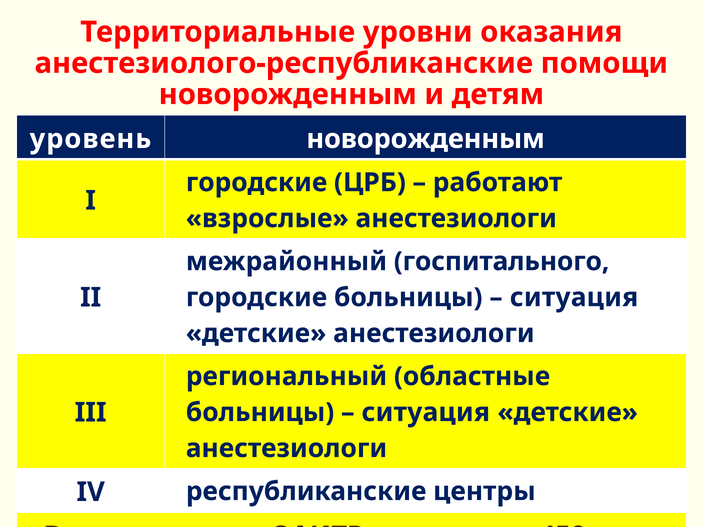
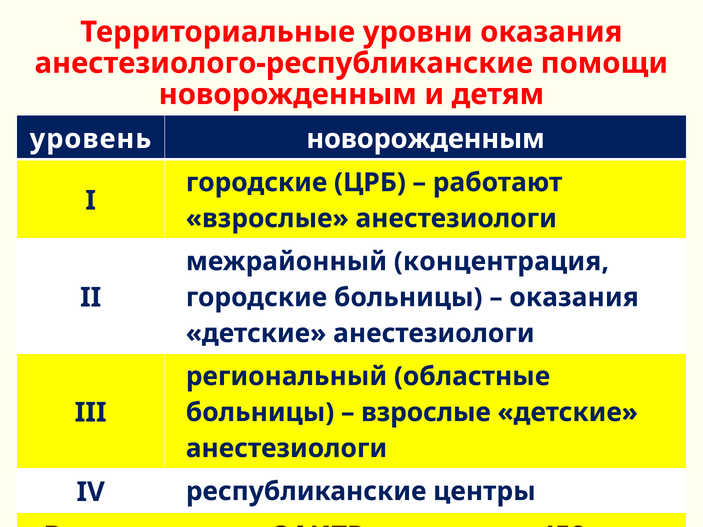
госпитального: госпитального -> концентрация
ситуация at (574, 298): ситуация -> оказания
ситуация at (426, 413): ситуация -> взрослые
